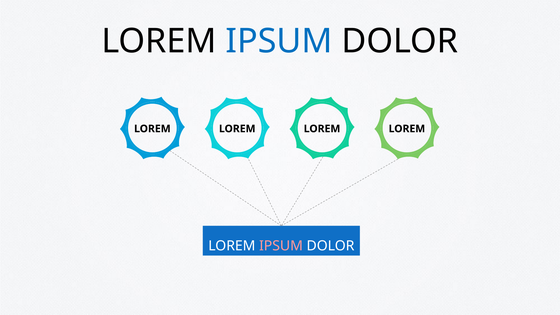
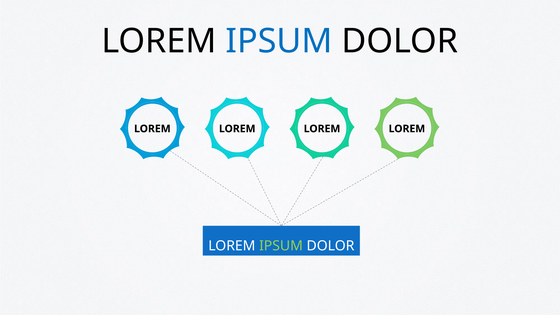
IPSUM at (281, 246) colour: pink -> light green
